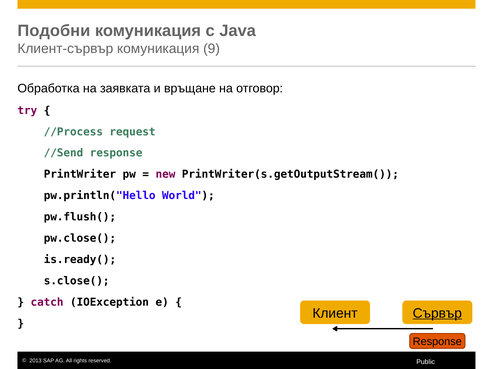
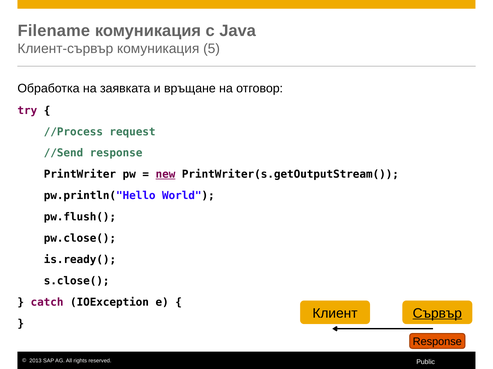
Подобни: Подобни -> Filename
9: 9 -> 5
new underline: none -> present
